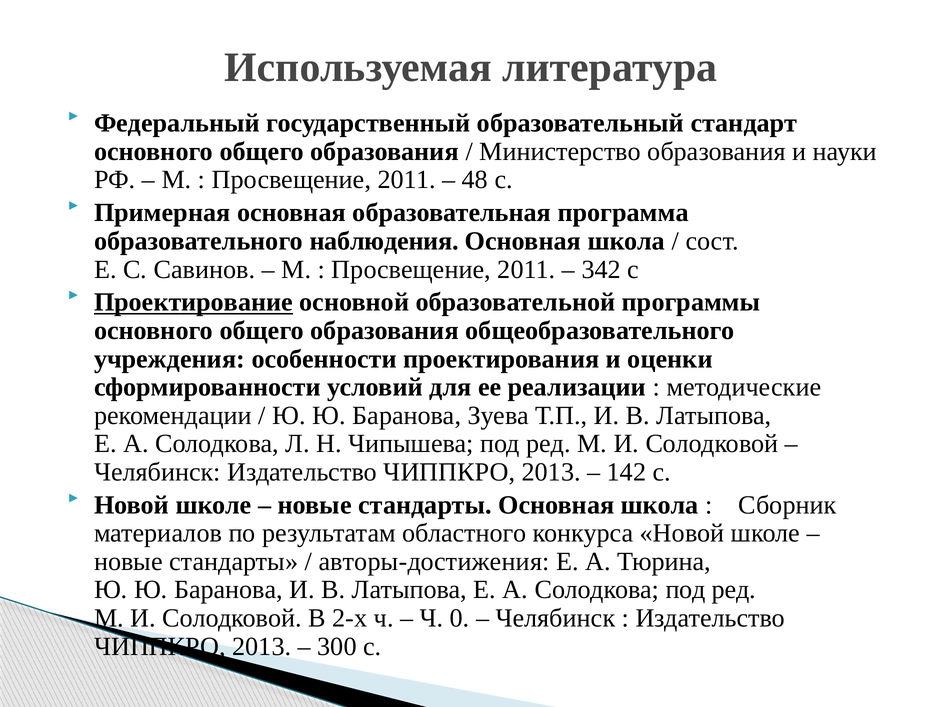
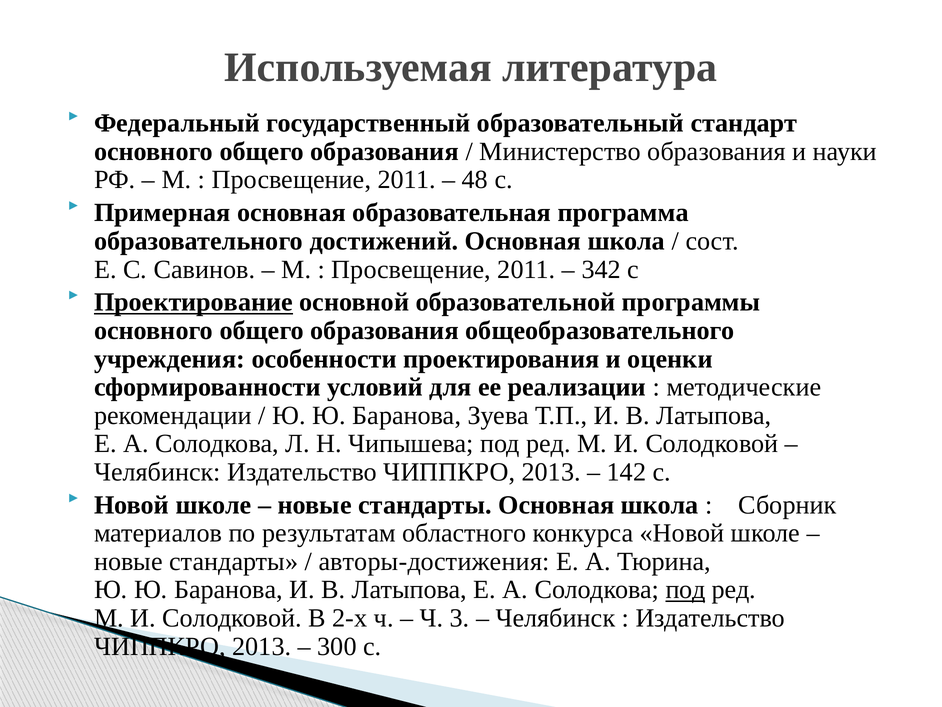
наблюдения: наблюдения -> достижений
под at (685, 589) underline: none -> present
0: 0 -> 3
